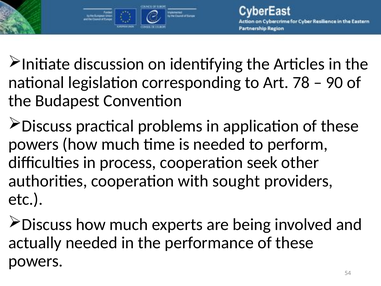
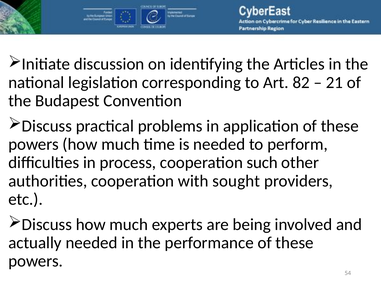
78: 78 -> 82
90: 90 -> 21
seek: seek -> such
